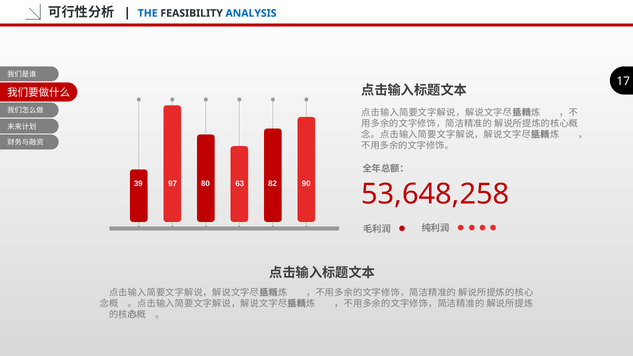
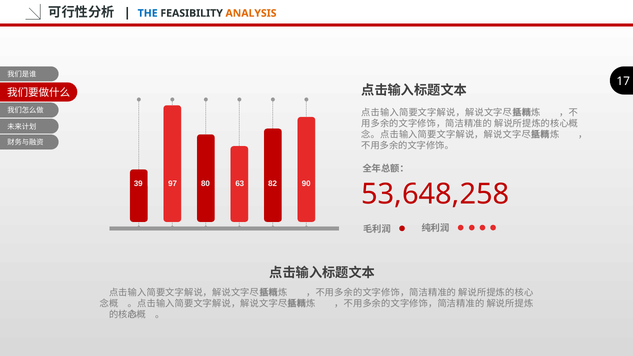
ANALYSIS colour: blue -> orange
